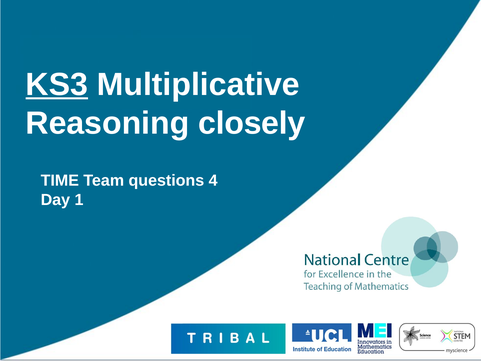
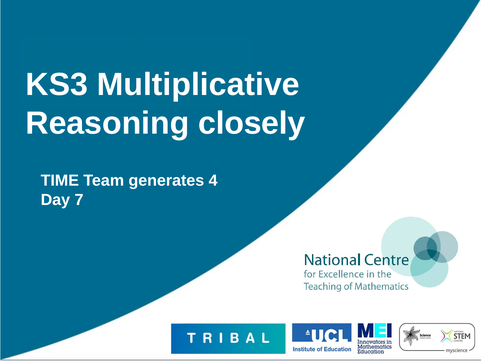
KS3 underline: present -> none
questions: questions -> generates
1: 1 -> 7
